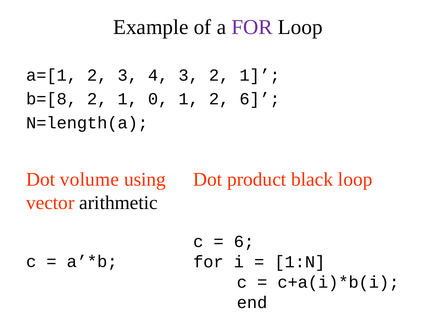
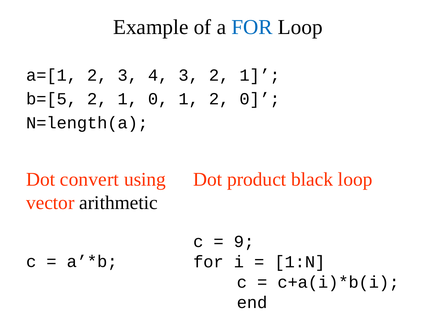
FOR at (252, 27) colour: purple -> blue
b=[8: b=[8 -> b=[5
2 6: 6 -> 0
volume: volume -> convert
6 at (244, 242): 6 -> 9
